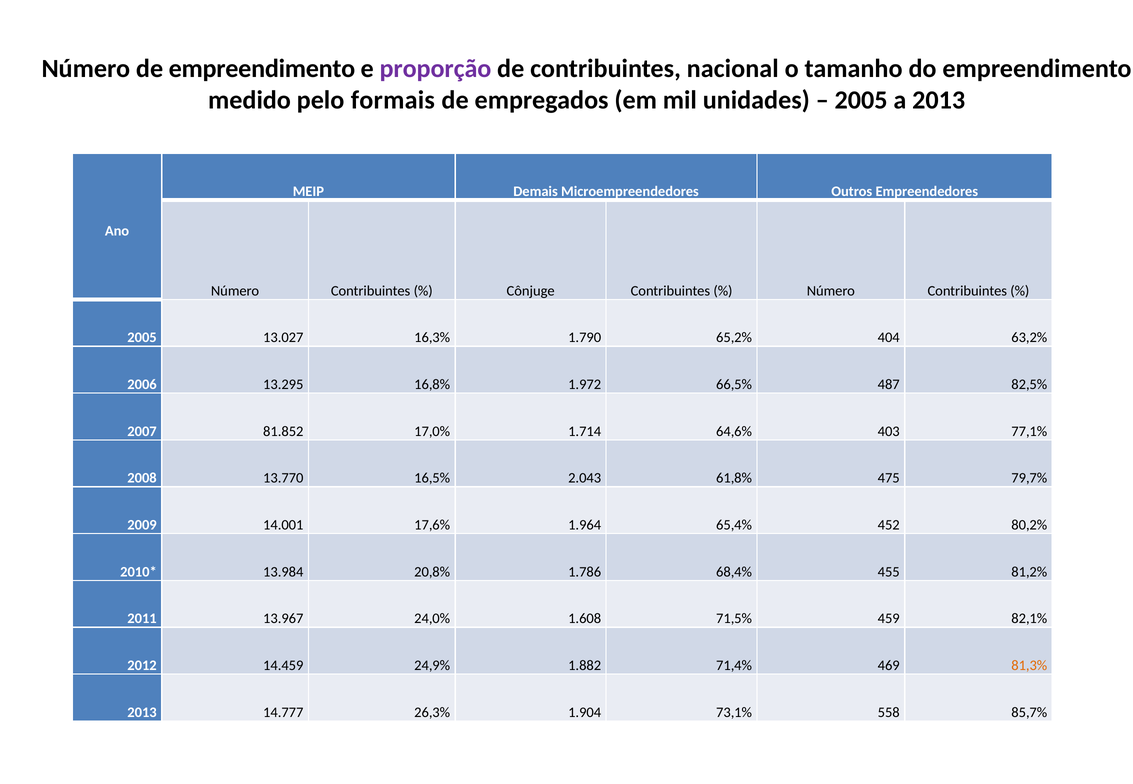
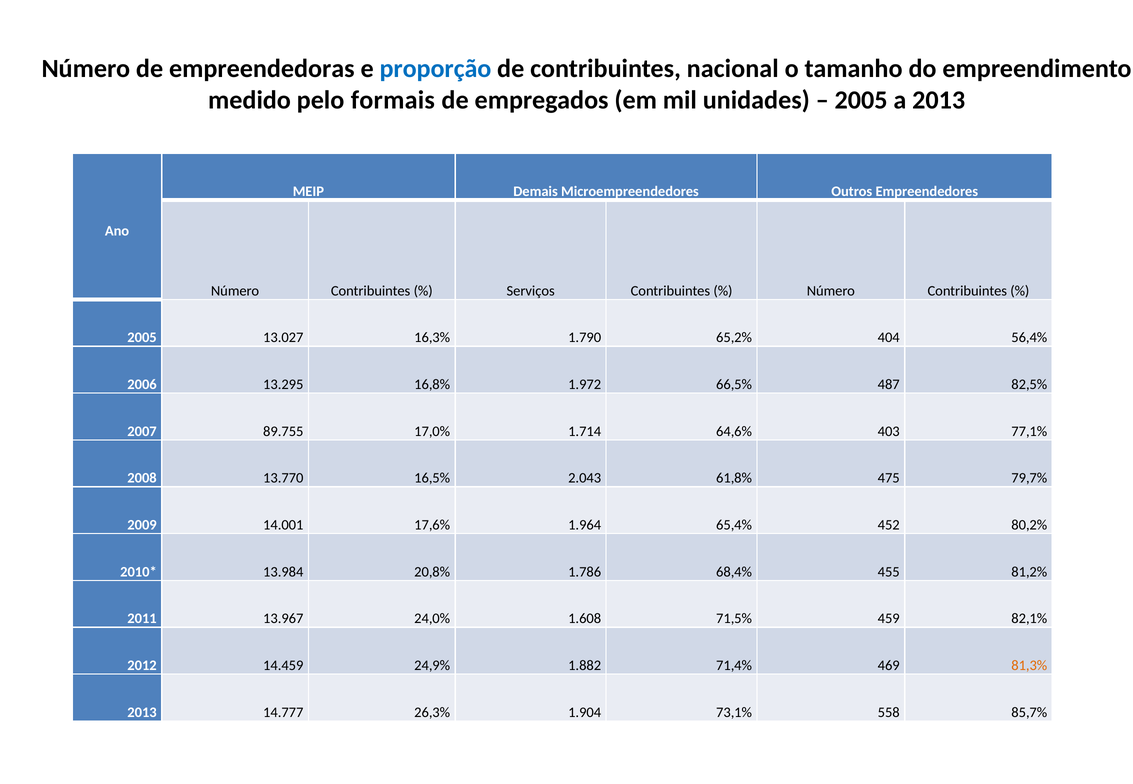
de empreendimento: empreendimento -> empreendedoras
proporção colour: purple -> blue
Cônjuge: Cônjuge -> Serviços
63,2%: 63,2% -> 56,4%
81.852: 81.852 -> 89.755
